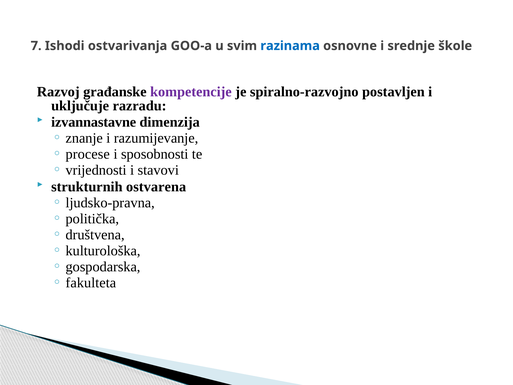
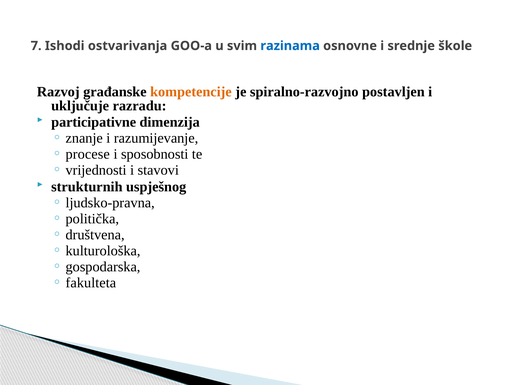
kompetencije colour: purple -> orange
izvannastavne: izvannastavne -> participativne
ostvarena: ostvarena -> uspješnog
